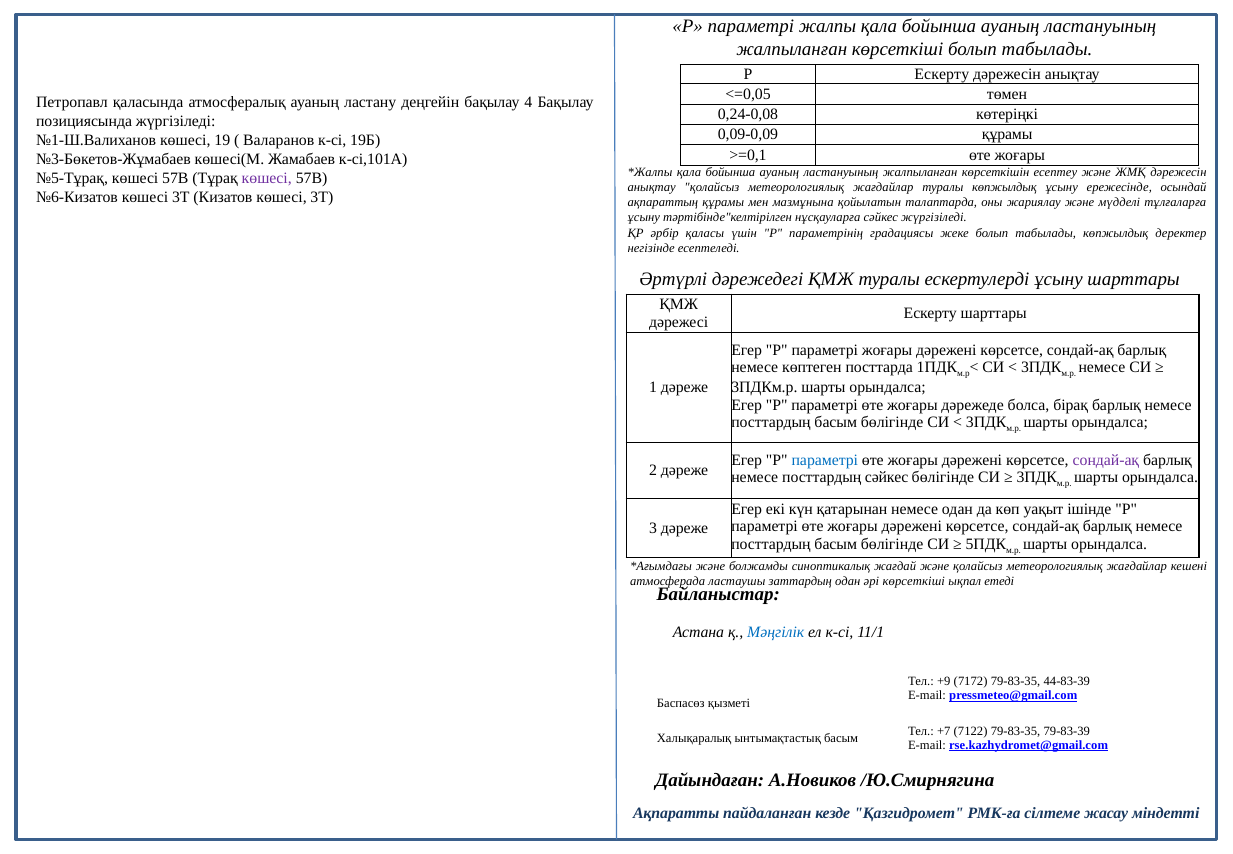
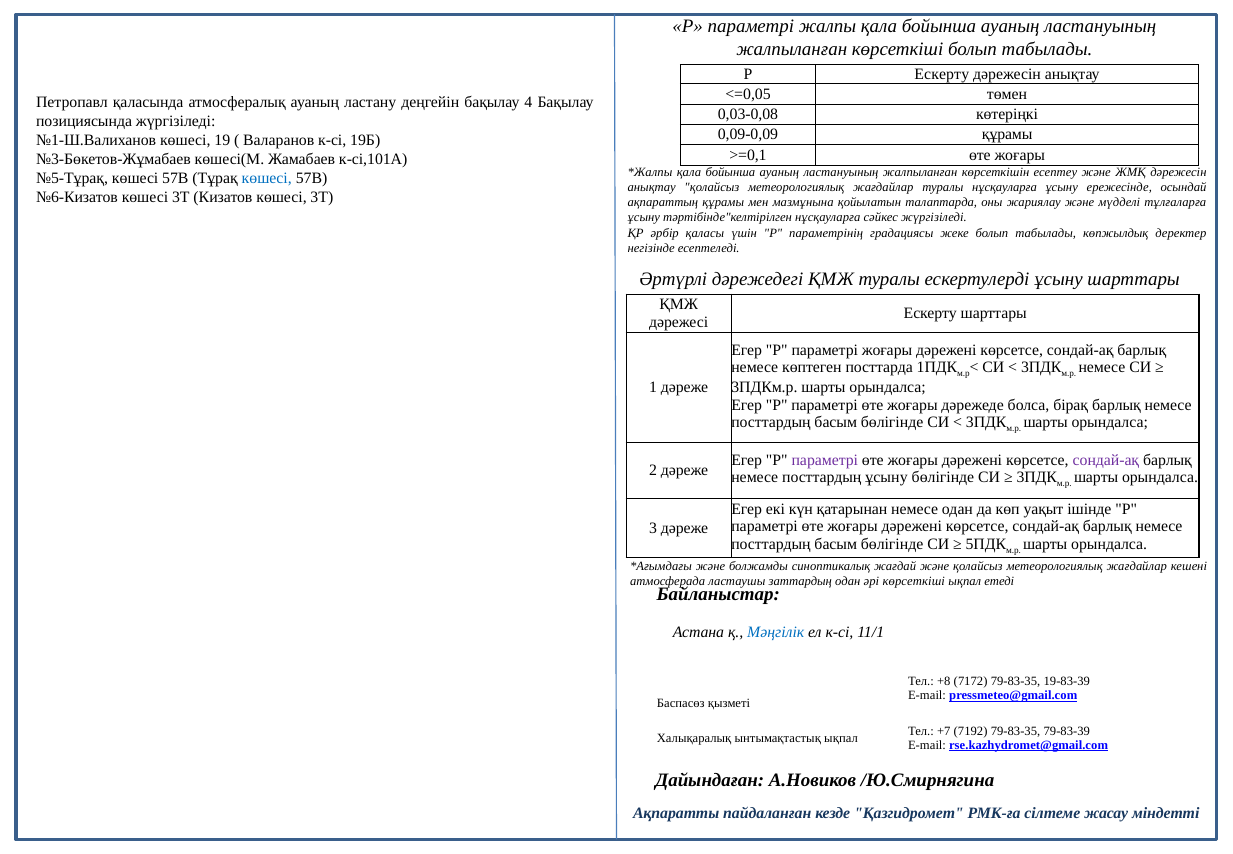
0,24-0,08: 0,24-0,08 -> 0,03-0,08
көшесі at (267, 178) colour: purple -> blue
туралы көпжылдық: көпжылдық -> нұсқауларға
параметрі at (825, 460) colour: blue -> purple
посттардың сәйкес: сәйкес -> ұсыну
+9: +9 -> +8
44-83-39: 44-83-39 -> 19-83-39
7122: 7122 -> 7192
ынтымақтастық басым: басым -> ықпал
